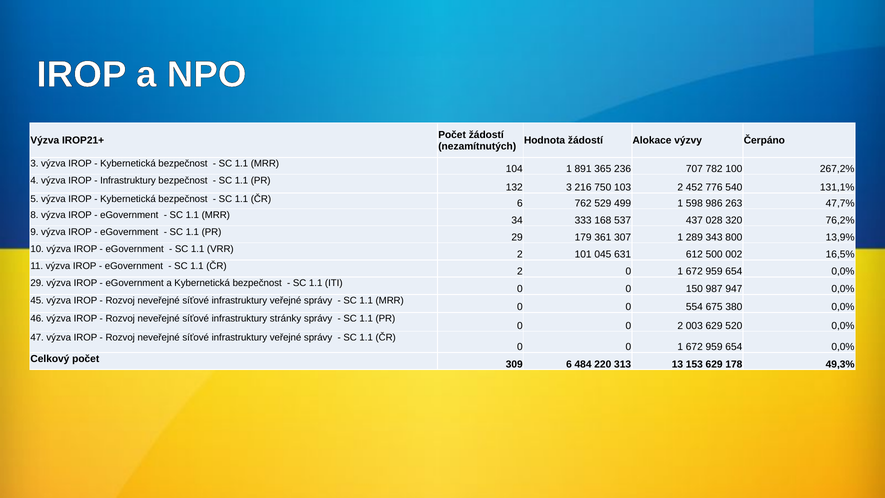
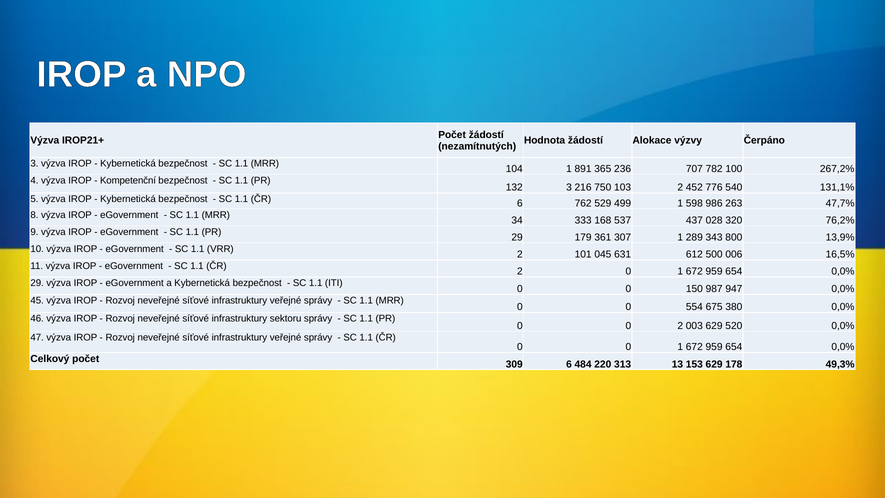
Infrastruktury at (128, 180): Infrastruktury -> Kompetenční
002: 002 -> 006
stránky: stránky -> sektoru
